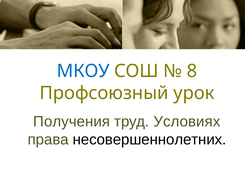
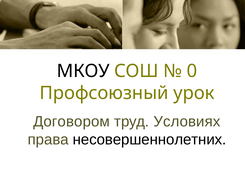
МКОУ colour: blue -> black
8: 8 -> 0
Получения: Получения -> Договором
